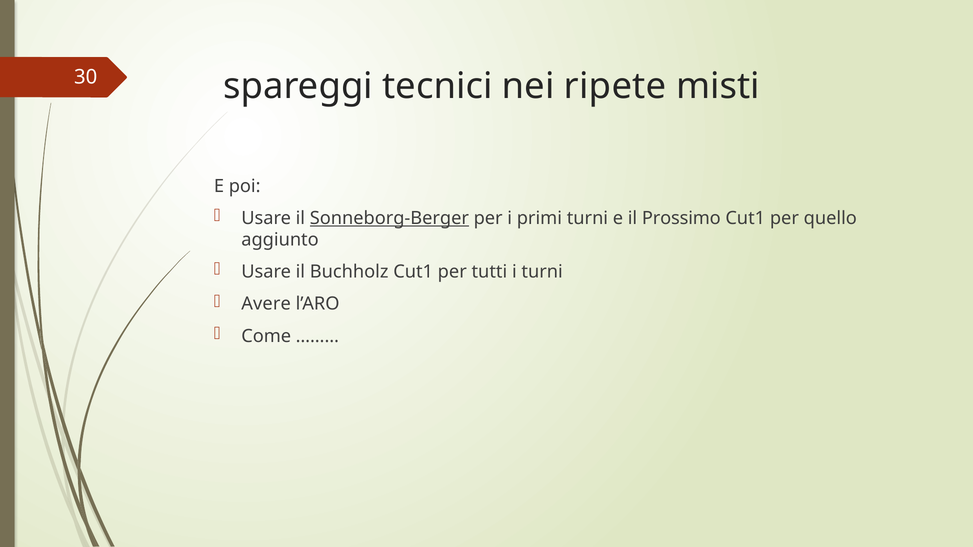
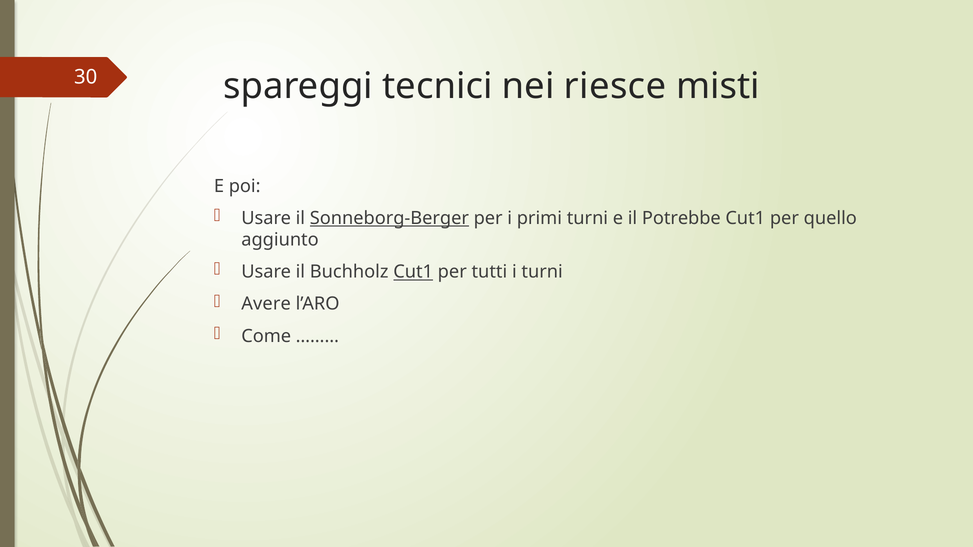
ripete: ripete -> riesce
Prossimo: Prossimo -> Potrebbe
Cut1 at (413, 272) underline: none -> present
